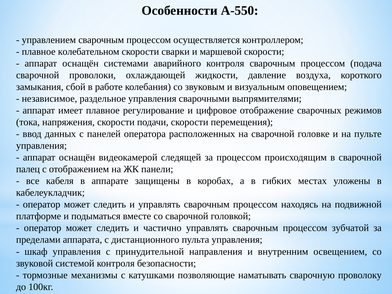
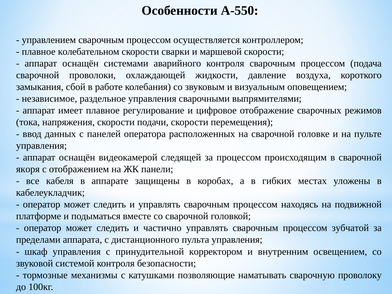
палец: палец -> якоря
направления: направления -> корректором
